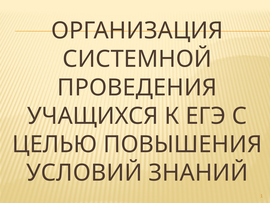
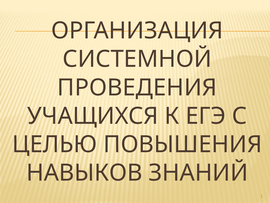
УСЛОВИЙ: УСЛОВИЙ -> НАВЫКОВ
